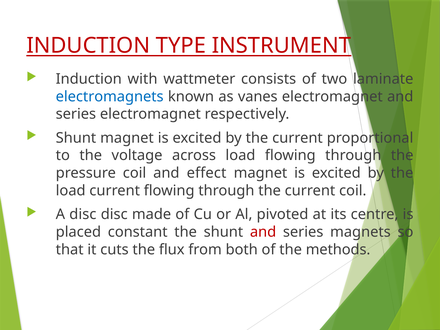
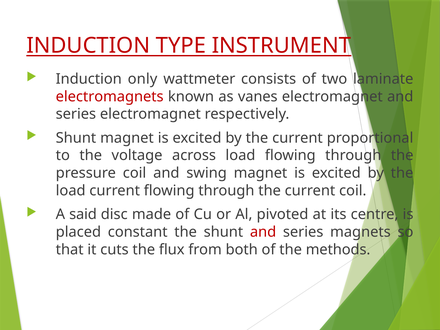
with: with -> only
electromagnets colour: blue -> red
effect: effect -> swing
A disc: disc -> said
